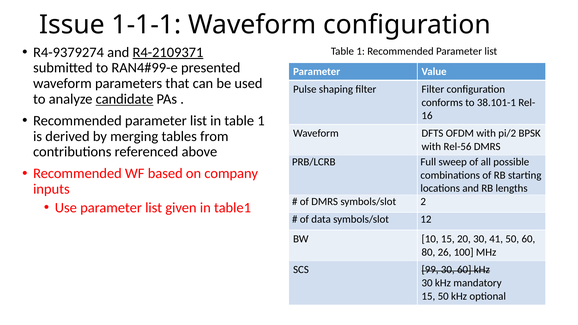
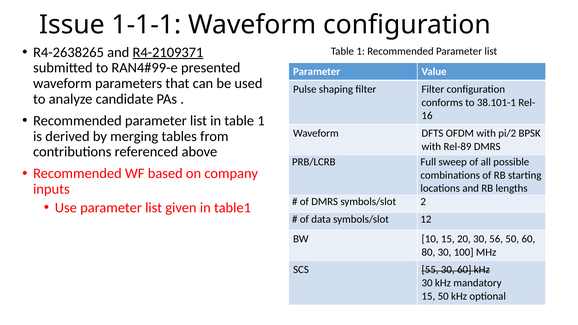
R4-9379274: R4-9379274 -> R4-2638265
candidate underline: present -> none
Rel-56: Rel-56 -> Rel-89
41: 41 -> 56
80 26: 26 -> 30
99: 99 -> 55
